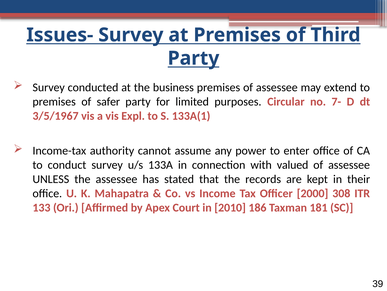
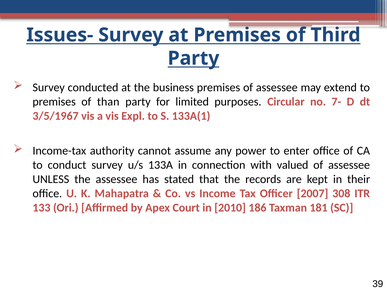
safer: safer -> than
2000: 2000 -> 2007
